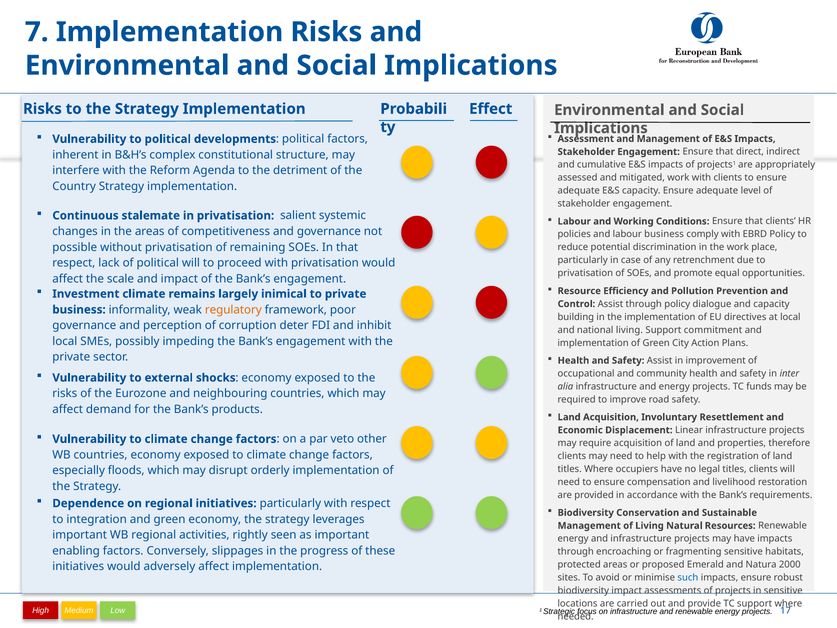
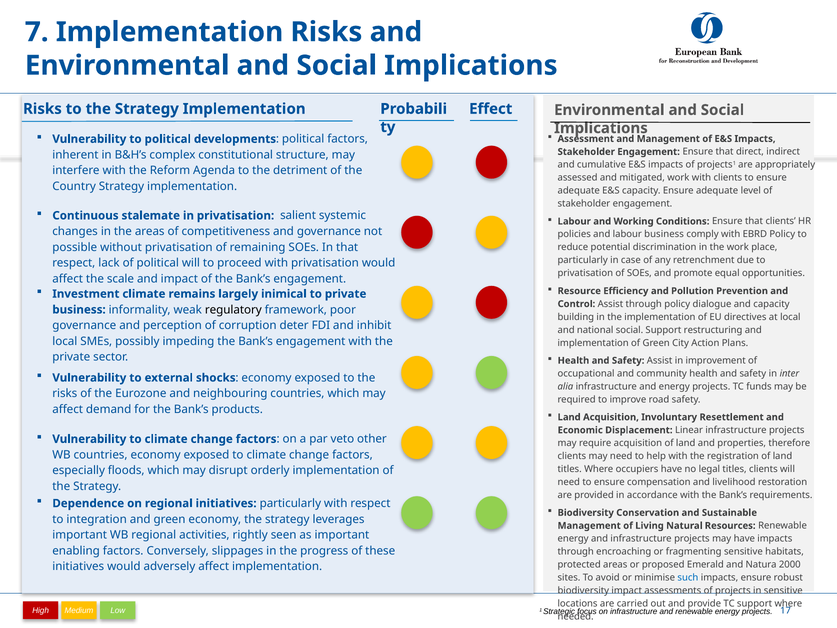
regulatory colour: orange -> black
national living: living -> social
commitment: commitment -> restructuring
